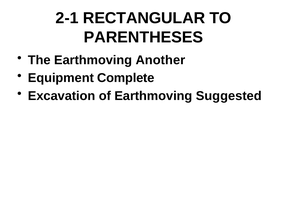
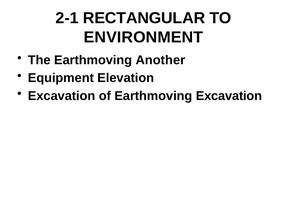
PARENTHESES: PARENTHESES -> ENVIRONMENT
Complete: Complete -> Elevation
Earthmoving Suggested: Suggested -> Excavation
